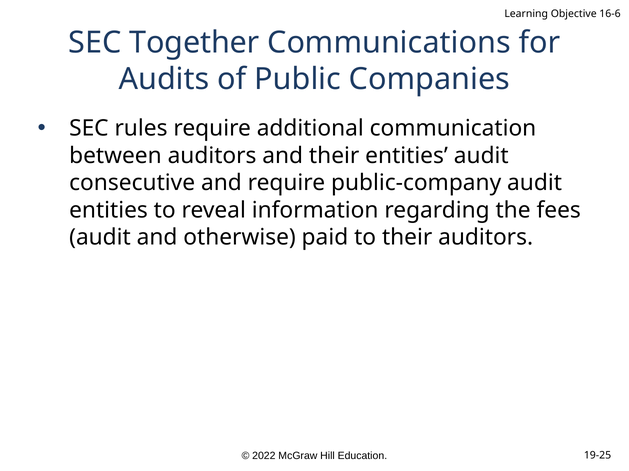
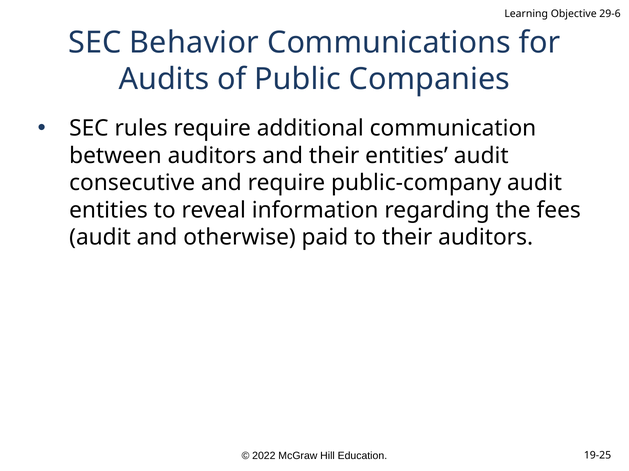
16-6: 16-6 -> 29-6
Together: Together -> Behavior
